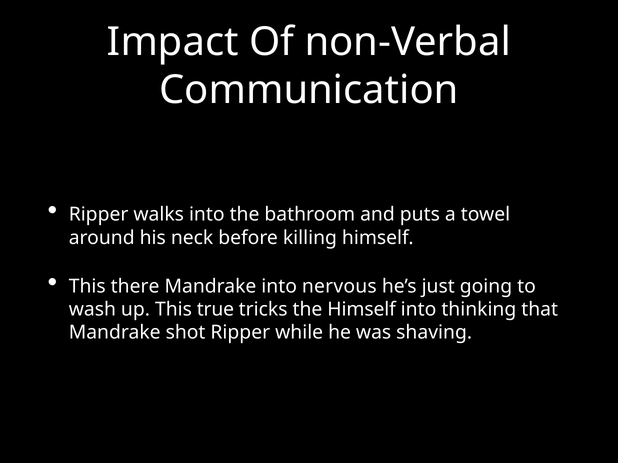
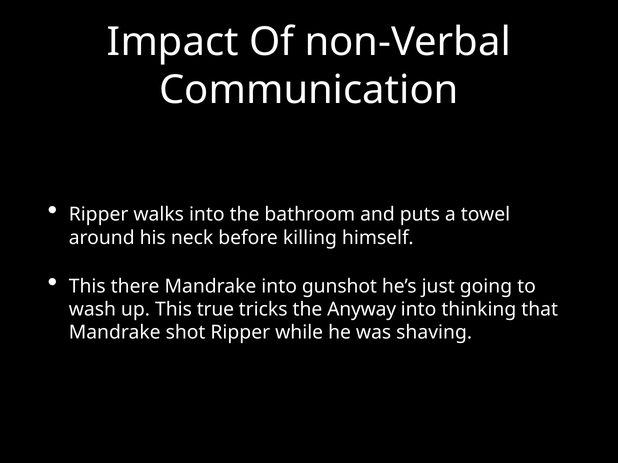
nervous: nervous -> gunshot
the Himself: Himself -> Anyway
